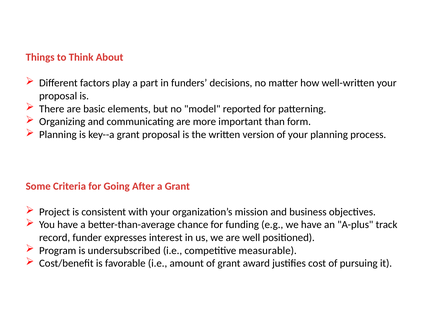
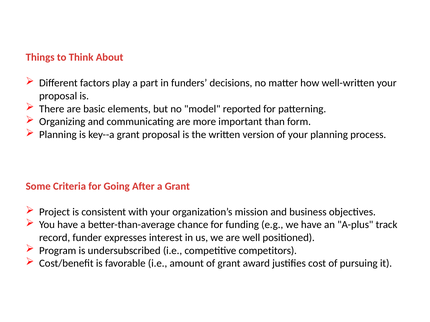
measurable: measurable -> competitors
